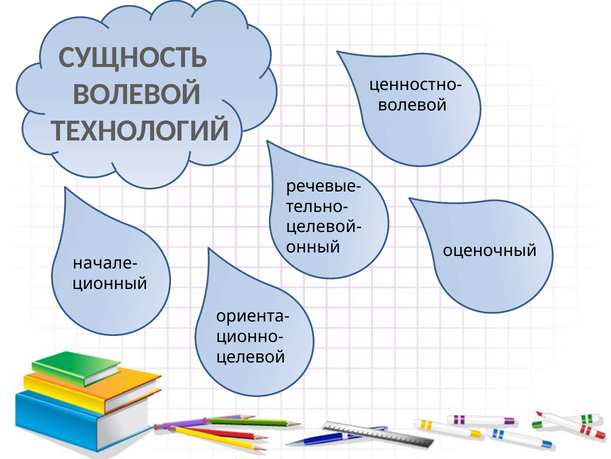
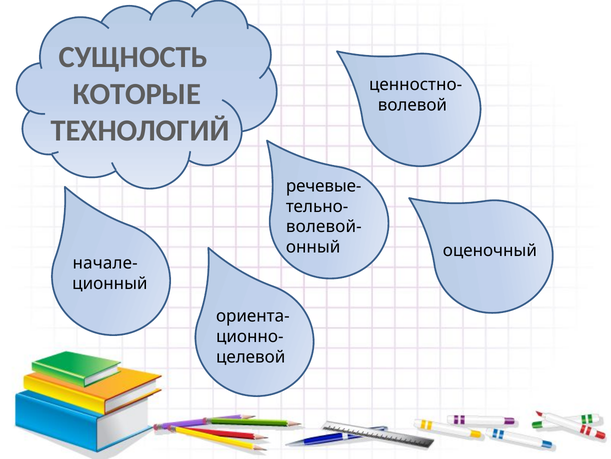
ВОЛЕВОЙ at (137, 94): ВОЛЕВОЙ -> КОТОРЫЕ
целевой-: целевой- -> волевой-
